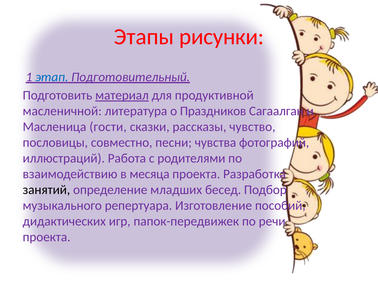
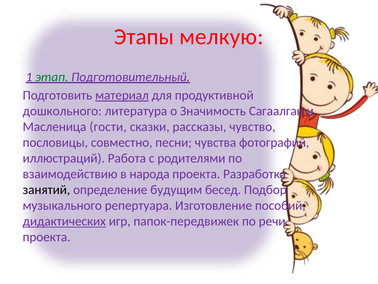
рисунки: рисунки -> мелкую
этап colour: blue -> green
масленичной: масленичной -> дошкольного
Праздников: Праздников -> Значимость
месяца: месяца -> народа
младших: младших -> будущим
дидактических underline: none -> present
